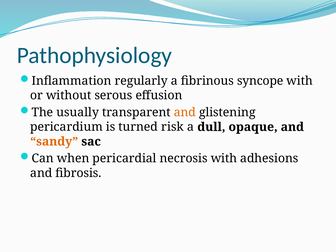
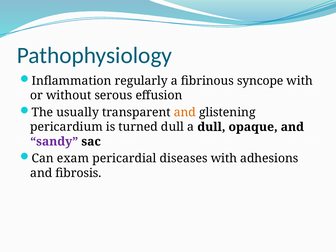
turned risk: risk -> dull
sandy colour: orange -> purple
when: when -> exam
necrosis: necrosis -> diseases
